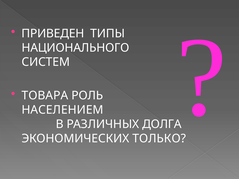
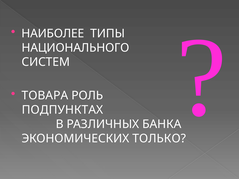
ПРИВЕДЕН: ПРИВЕДЕН -> НАИБОЛЕЕ
НАСЕЛЕНИЕМ: НАСЕЛЕНИЕМ -> ПОДПУНКТАХ
ДОЛГА: ДОЛГА -> БАНКА
